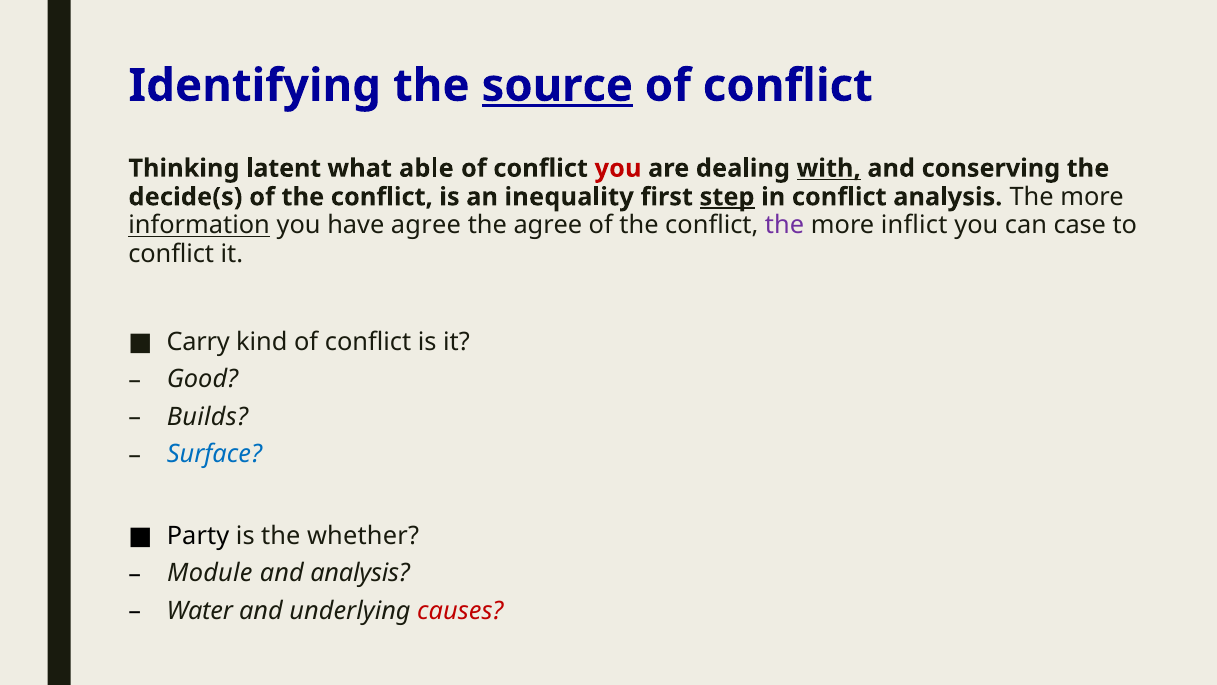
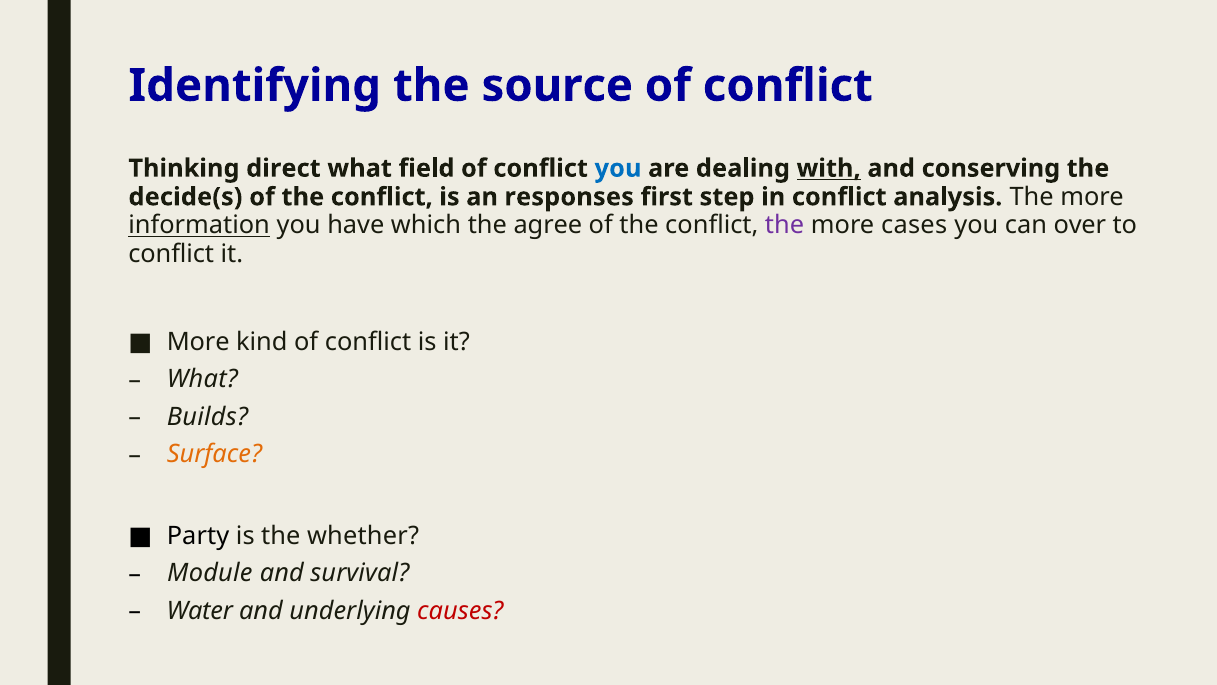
source underline: present -> none
latent: latent -> direct
able: able -> field
you at (618, 168) colour: red -> blue
inequality: inequality -> responses
step underline: present -> none
have agree: agree -> which
inflict: inflict -> cases
case: case -> over
Carry at (198, 342): Carry -> More
Good at (202, 379): Good -> What
Surface colour: blue -> orange
and analysis: analysis -> survival
